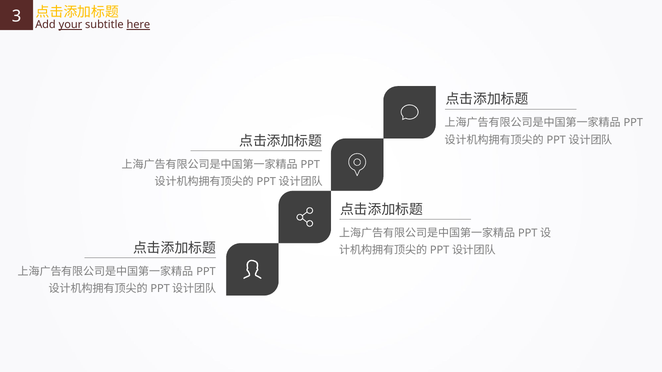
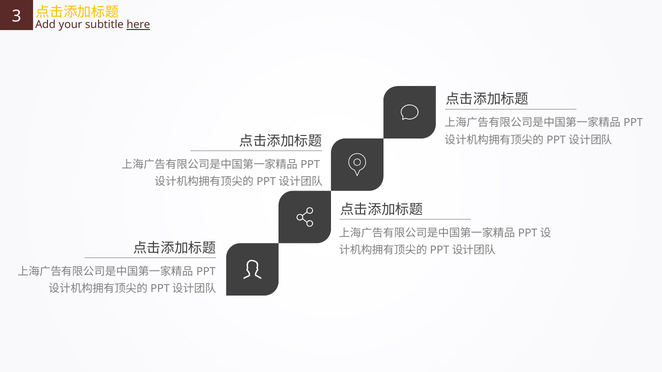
your underline: present -> none
